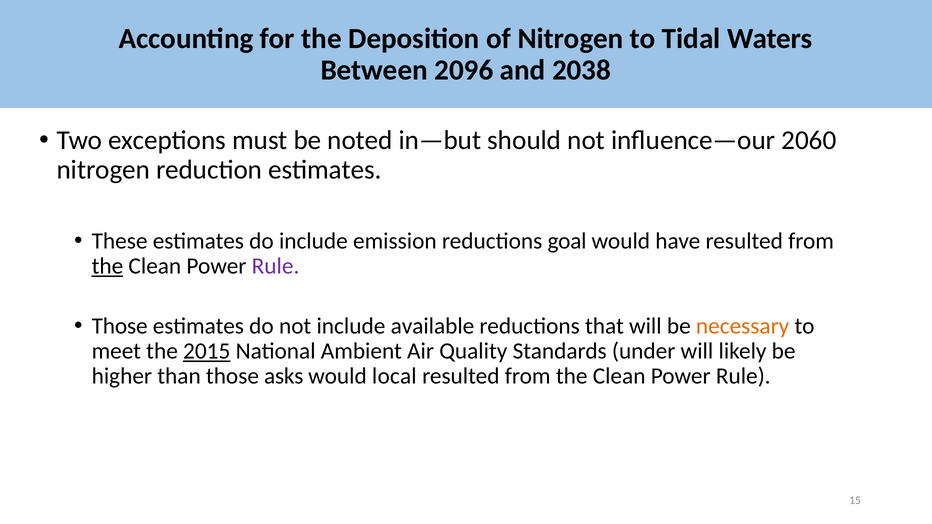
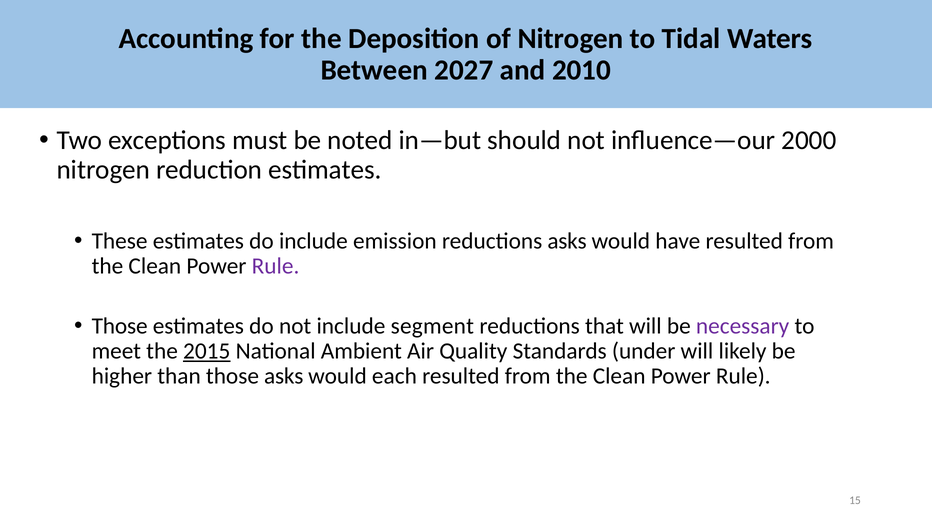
2096: 2096 -> 2027
2038: 2038 -> 2010
2060: 2060 -> 2000
reductions goal: goal -> asks
the at (107, 266) underline: present -> none
available: available -> segment
necessary colour: orange -> purple
local: local -> each
